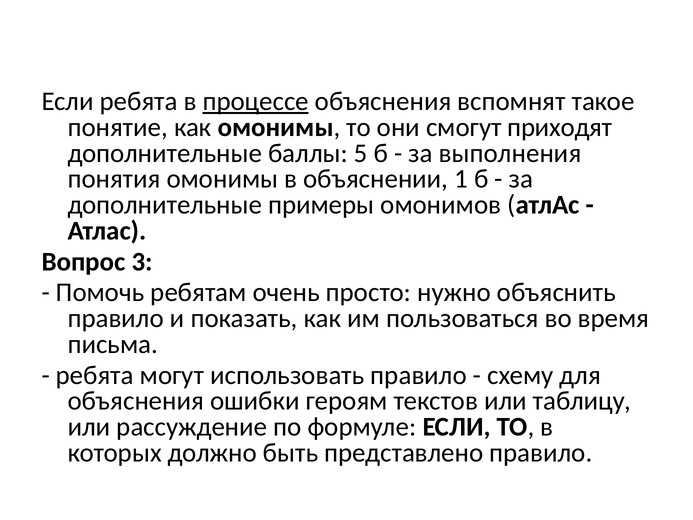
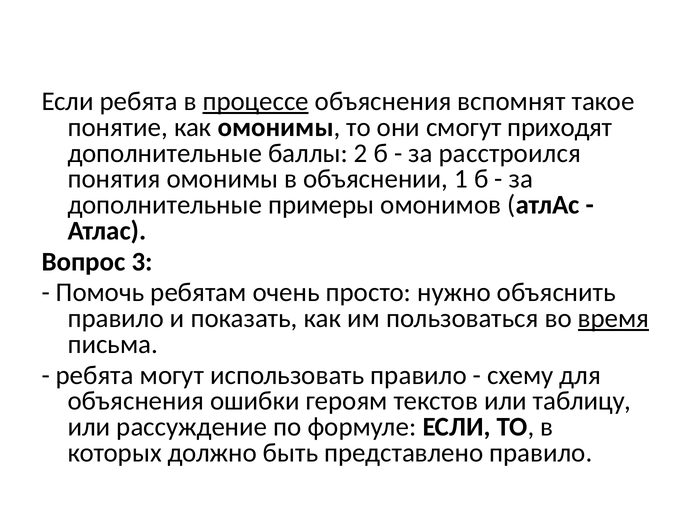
5: 5 -> 2
выполнения: выполнения -> расстроился
время underline: none -> present
